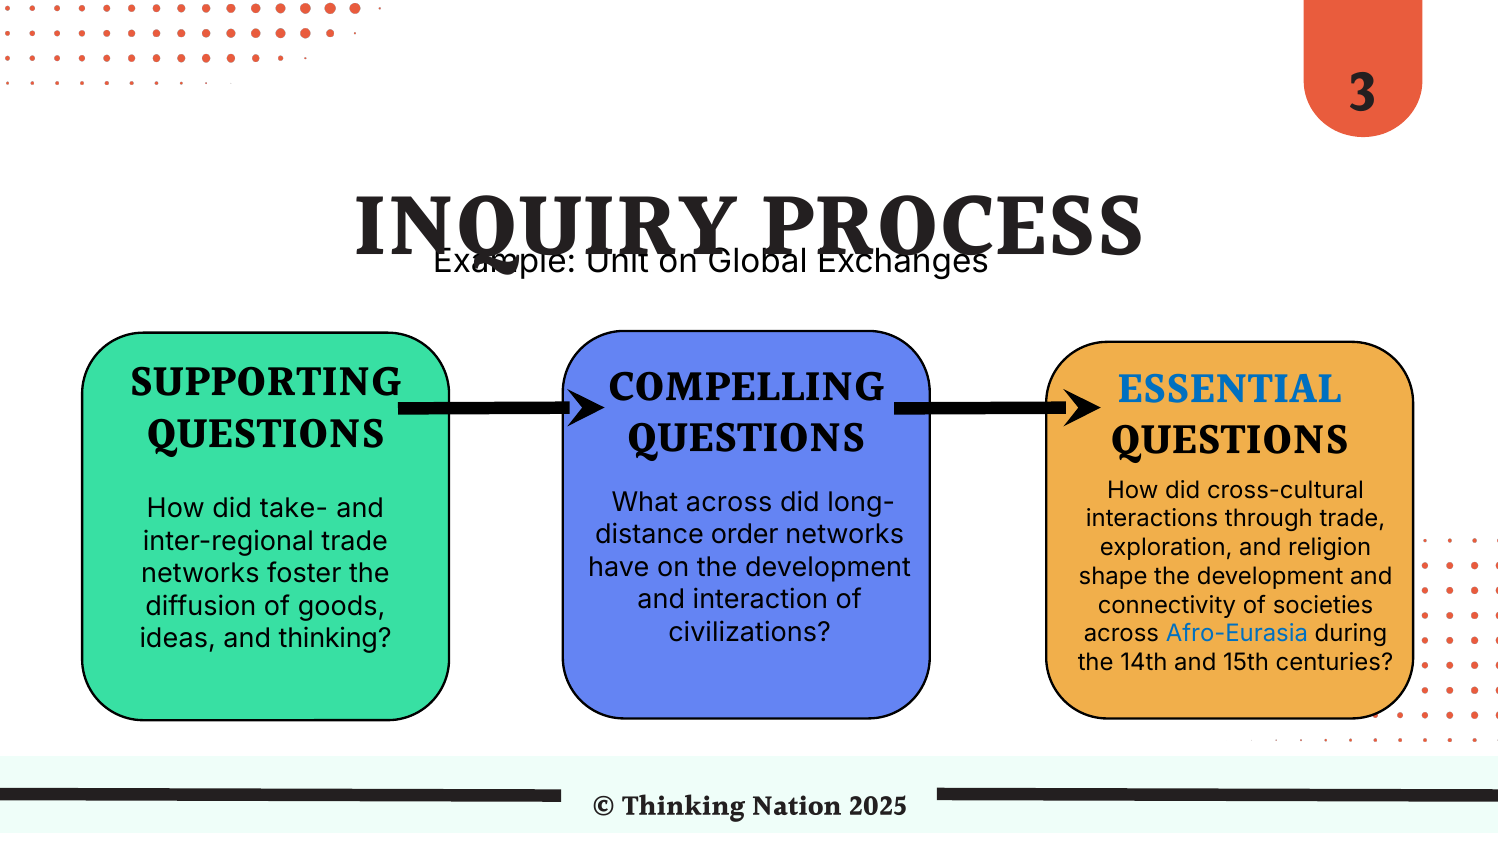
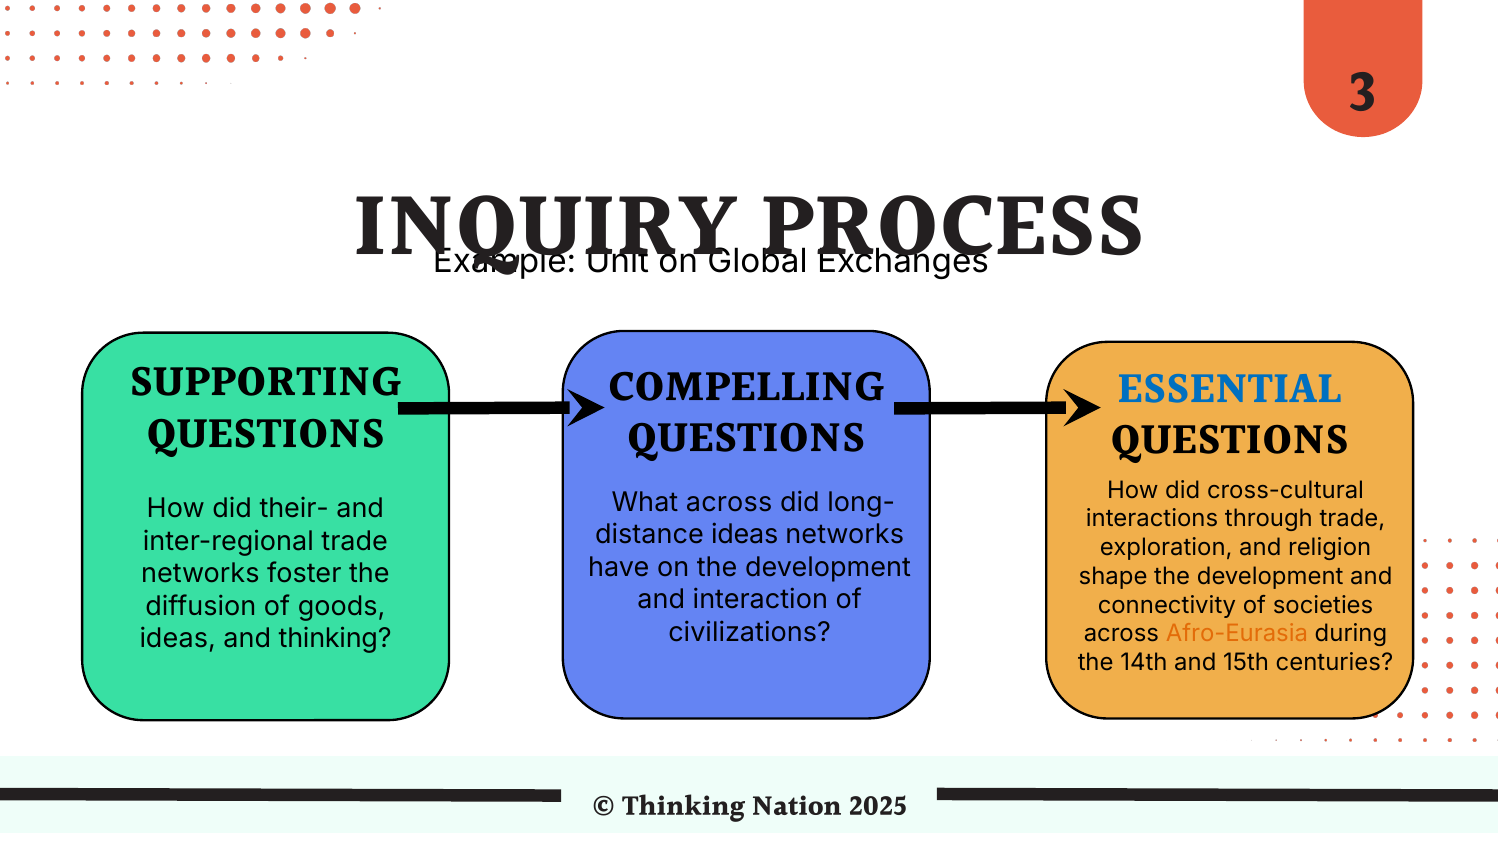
take-: take- -> their-
order at (745, 535): order -> ideas
Afro-Eurasia colour: blue -> orange
